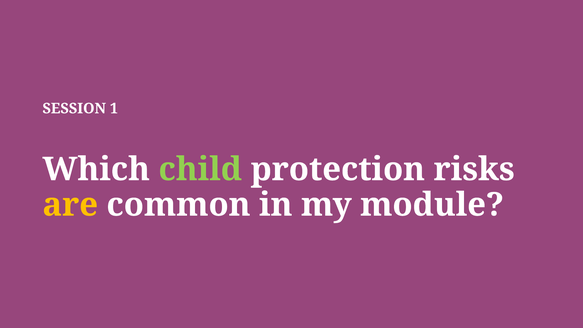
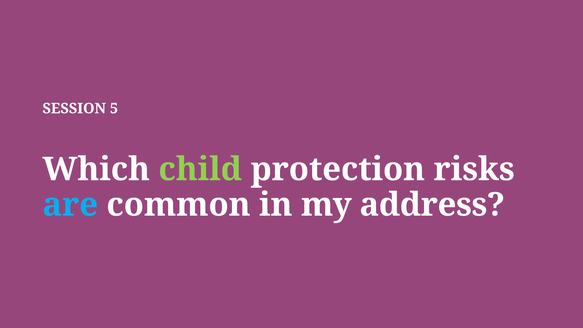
1: 1 -> 5
are colour: yellow -> light blue
module: module -> address
